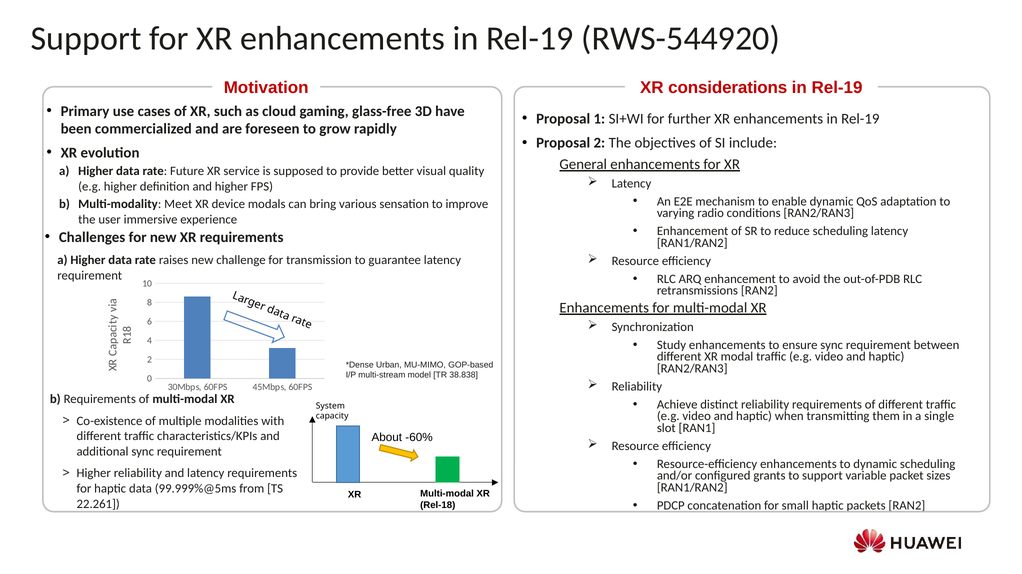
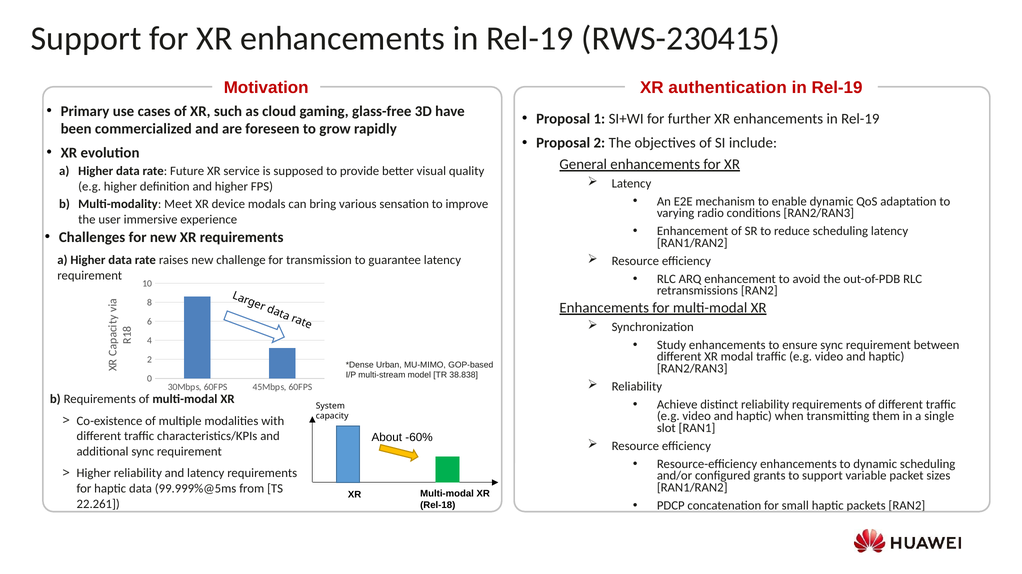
RWS-544920: RWS-544920 -> RWS-230415
considerations: considerations -> authentication
